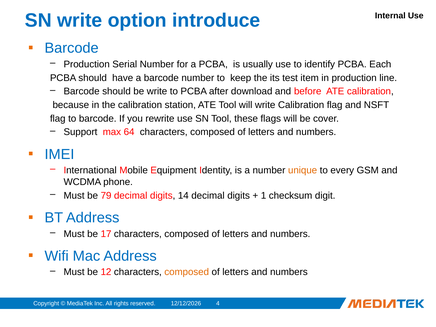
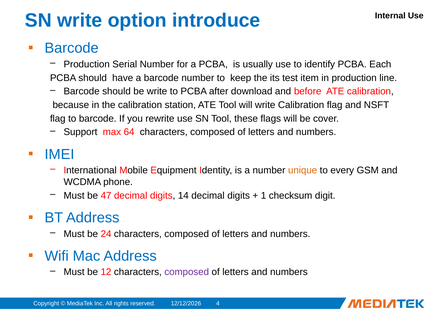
79: 79 -> 47
17: 17 -> 24
composed at (187, 272) colour: orange -> purple
